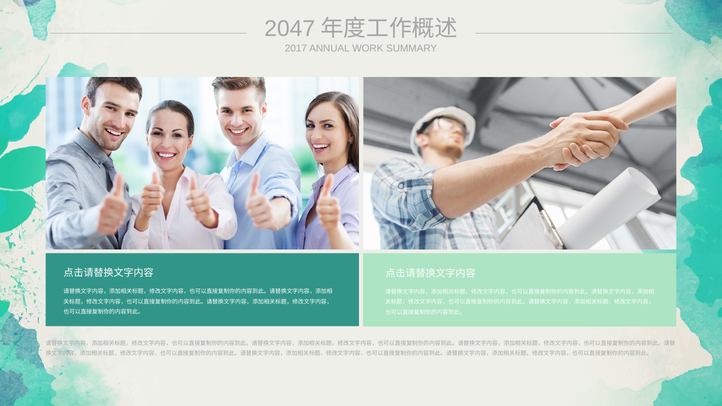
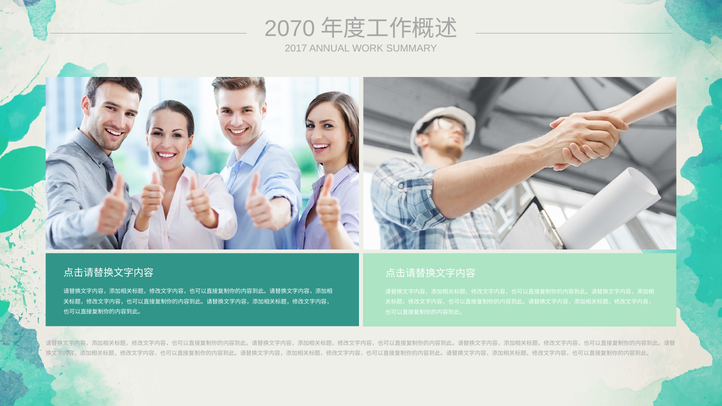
2047: 2047 -> 2070
